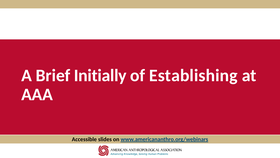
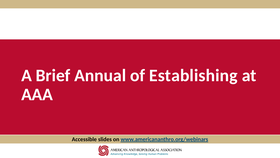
Initially: Initially -> Annual
